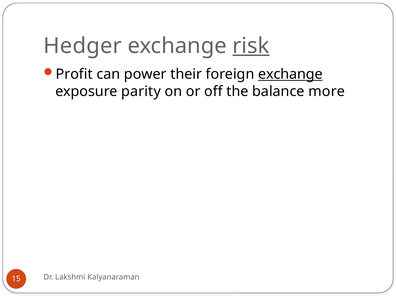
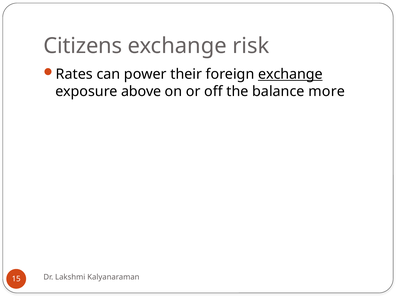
Hedger: Hedger -> Citizens
risk underline: present -> none
Profit: Profit -> Rates
parity: parity -> above
